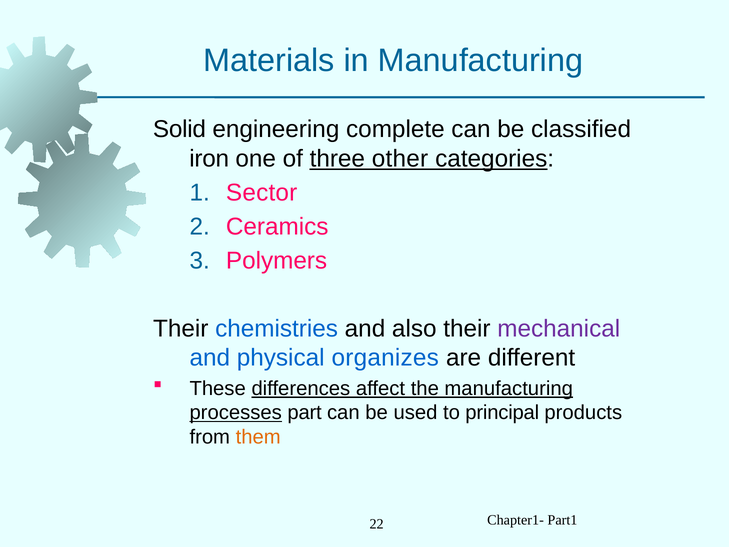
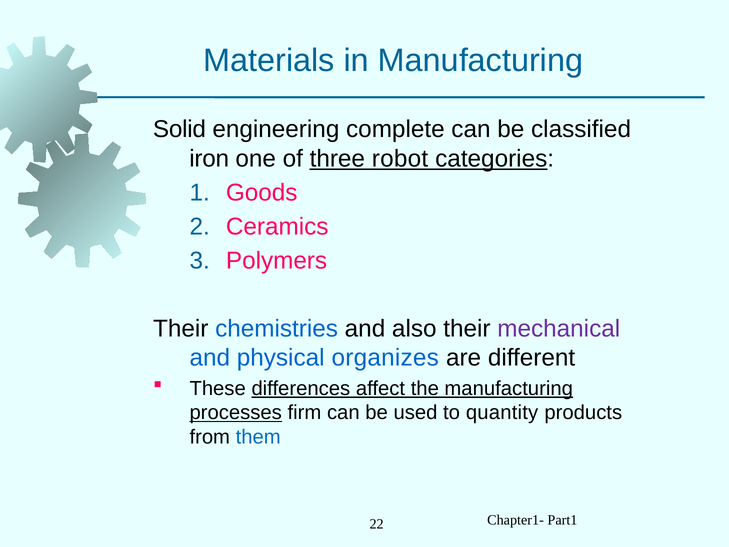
other: other -> robot
Sector: Sector -> Goods
part: part -> firm
principal: principal -> quantity
them colour: orange -> blue
